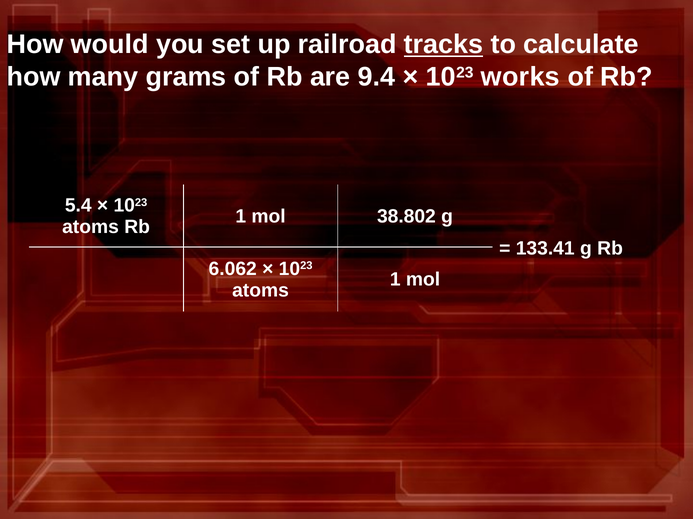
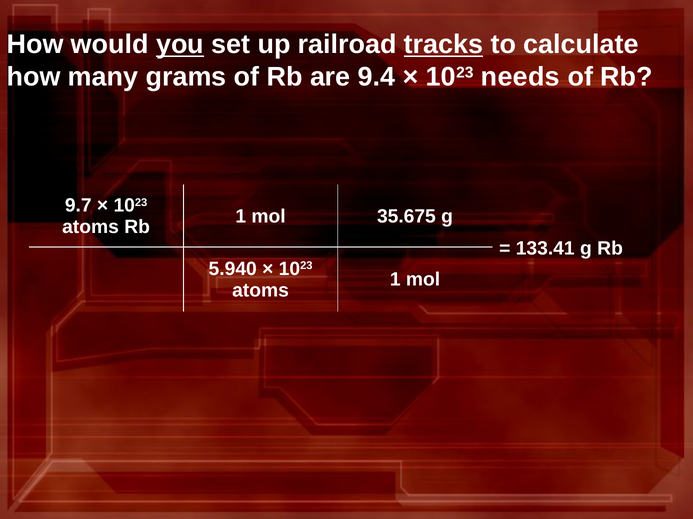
you underline: none -> present
works: works -> needs
5.4: 5.4 -> 9.7
38.802: 38.802 -> 35.675
6.062: 6.062 -> 5.940
